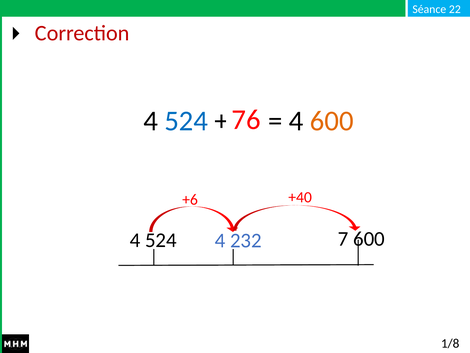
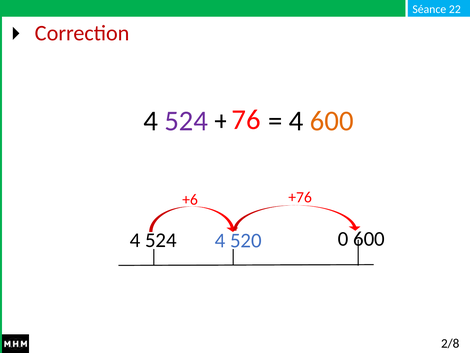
524 at (186, 121) colour: blue -> purple
+40: +40 -> +76
7: 7 -> 0
232: 232 -> 520
1/8: 1/8 -> 2/8
